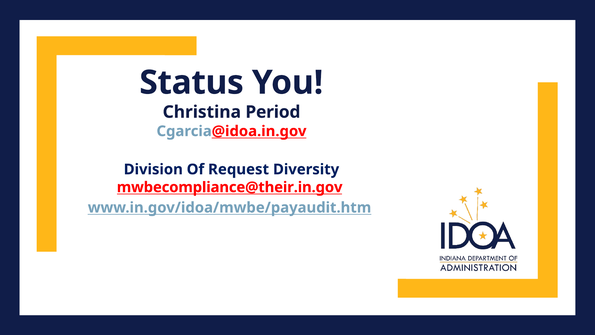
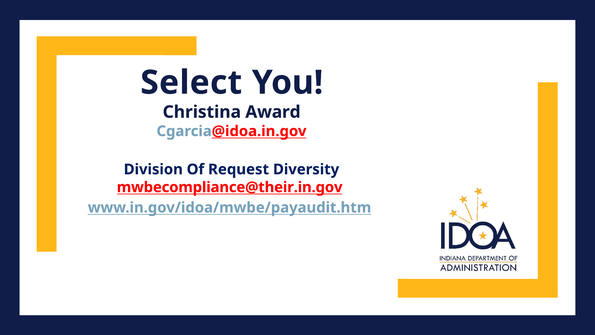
Status: Status -> Select
Period: Period -> Award
